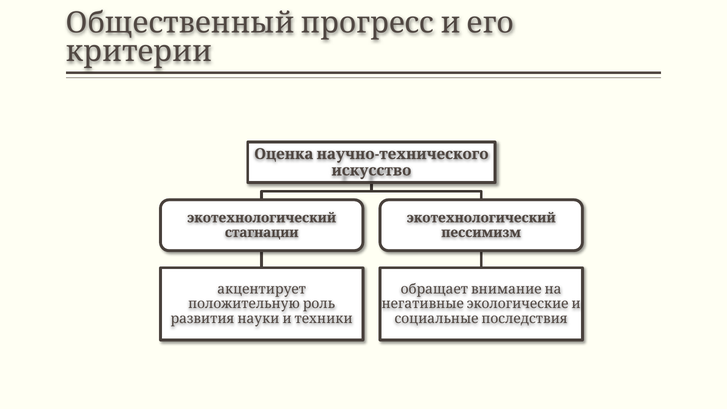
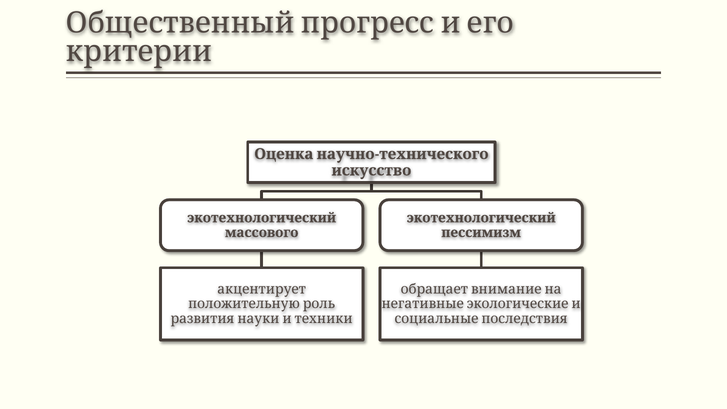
стагнации: стагнации -> массового
